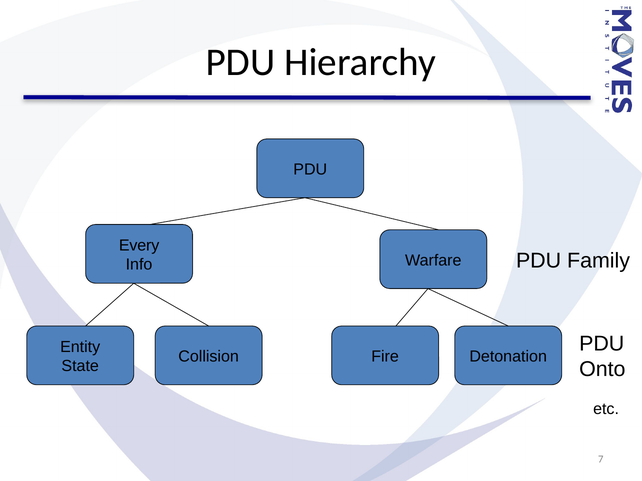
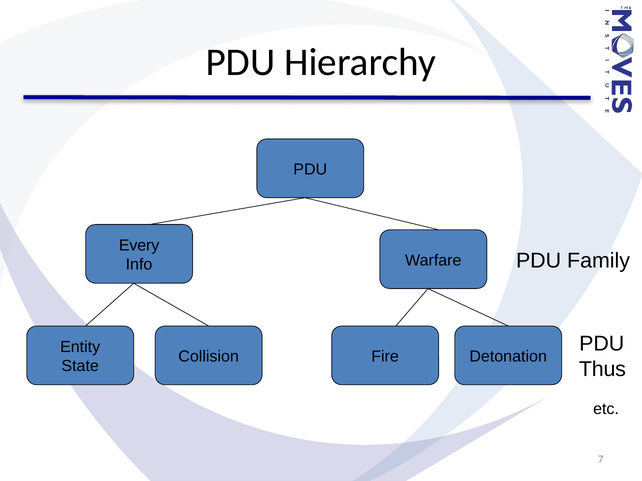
Onto: Onto -> Thus
